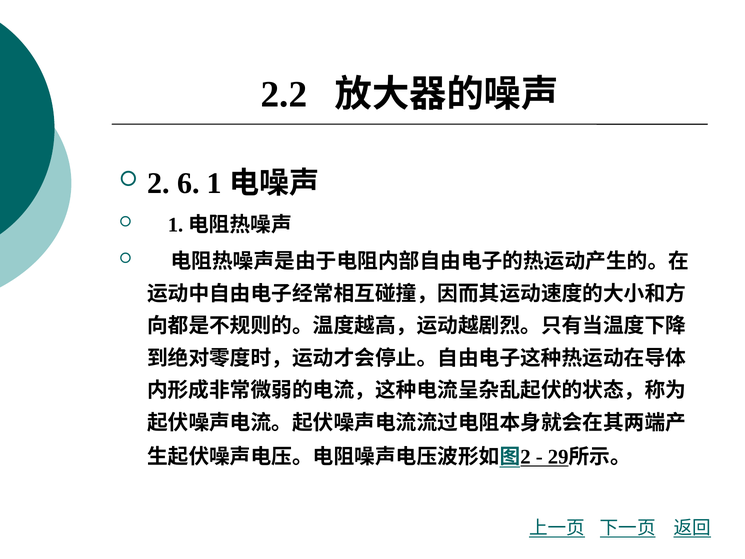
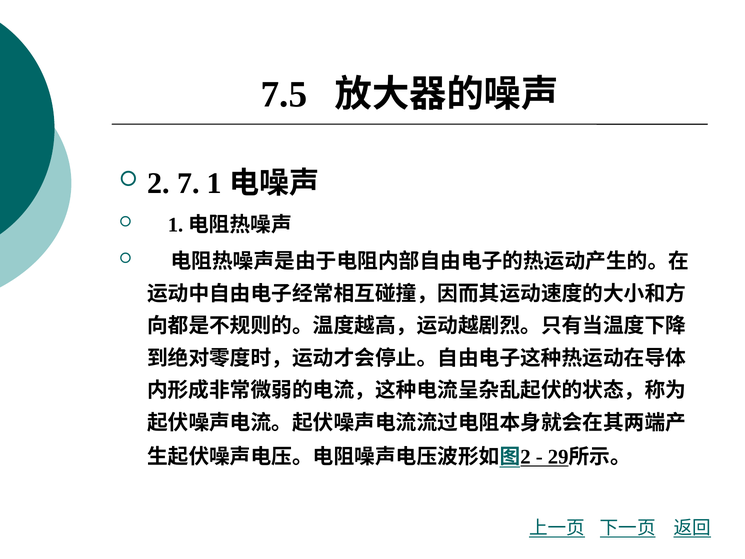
2.2: 2.2 -> 7.5
6: 6 -> 7
